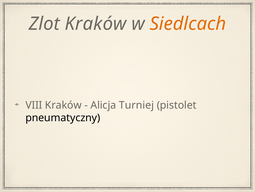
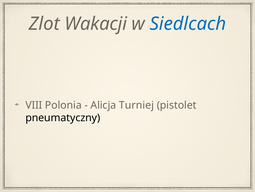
Zlot Kraków: Kraków -> Wakacji
Siedlcach colour: orange -> blue
VIII Kraków: Kraków -> Polonia
